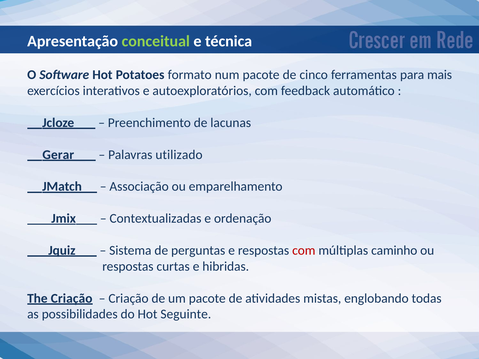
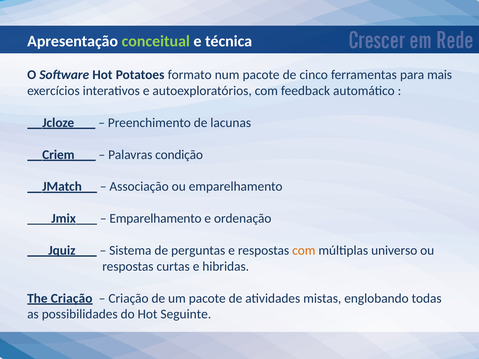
Gerar: Gerar -> Criem
utilizado: utilizado -> condição
Contextualizadas at (155, 219): Contextualizadas -> Emparelhamento
com at (304, 251) colour: red -> orange
caminho: caminho -> universo
